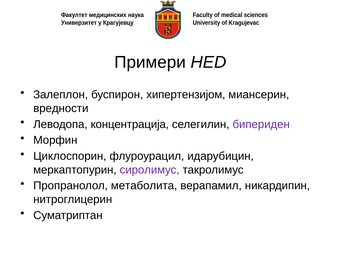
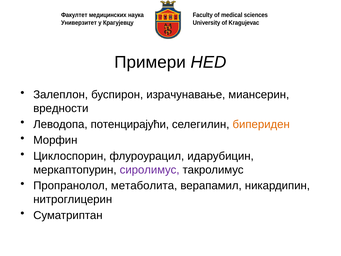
хипертензијом: хипертензијом -> израчунавање
концентрација: концентрација -> потенцирајући
бипериден colour: purple -> orange
